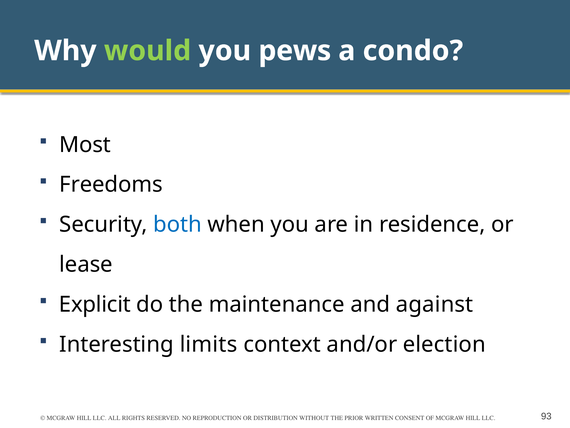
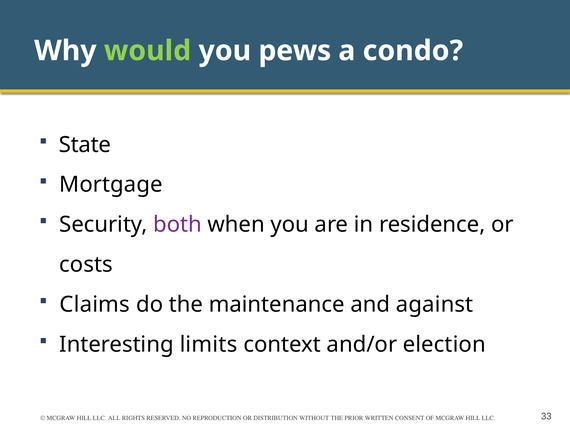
Most: Most -> State
Freedoms: Freedoms -> Mortgage
both colour: blue -> purple
lease: lease -> costs
Explicit: Explicit -> Claims
93: 93 -> 33
